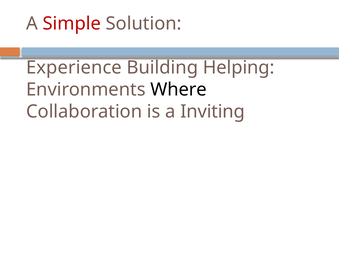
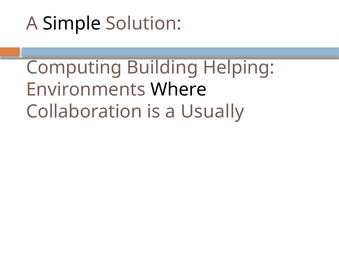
Simple colour: red -> black
Experience: Experience -> Computing
Inviting: Inviting -> Usually
